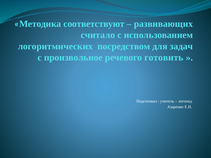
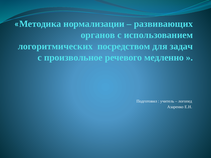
соответствуют: соответствуют -> нормализации
считало: считало -> органов
готовить: готовить -> медленно
